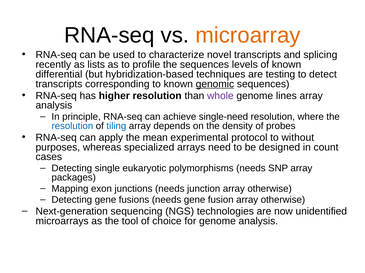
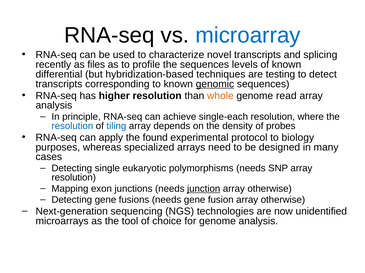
microarray colour: orange -> blue
lists: lists -> files
whole colour: purple -> orange
lines: lines -> read
single-need: single-need -> single-each
mean: mean -> found
without: without -> biology
count: count -> many
packages at (74, 178): packages -> resolution
junction underline: none -> present
